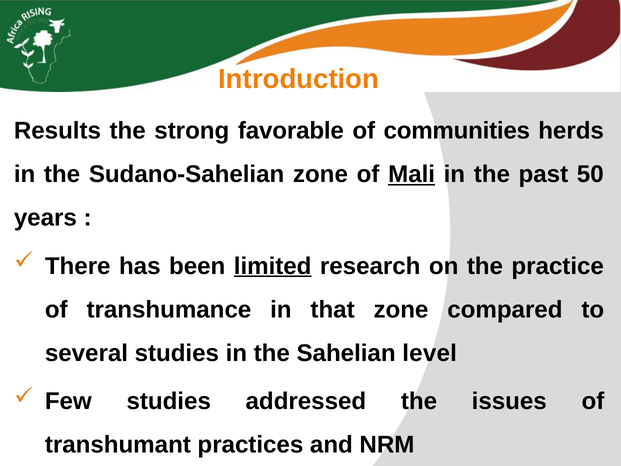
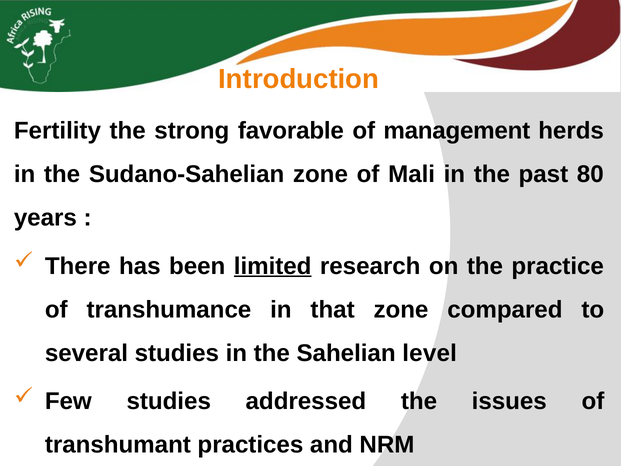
Results: Results -> Fertility
communities: communities -> management
Mali underline: present -> none
50: 50 -> 80
